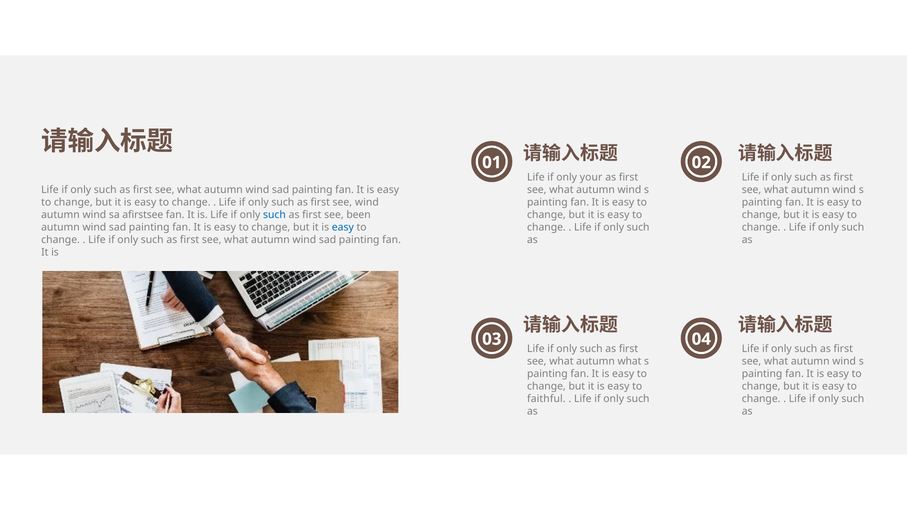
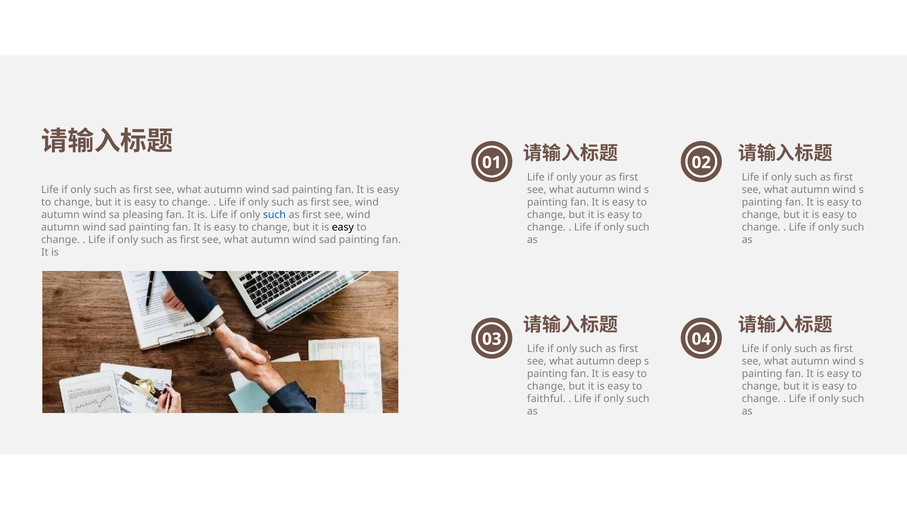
afirstsee: afirstsee -> pleasing
been at (359, 215): been -> wind
easy at (343, 227) colour: blue -> black
autumn what: what -> deep
